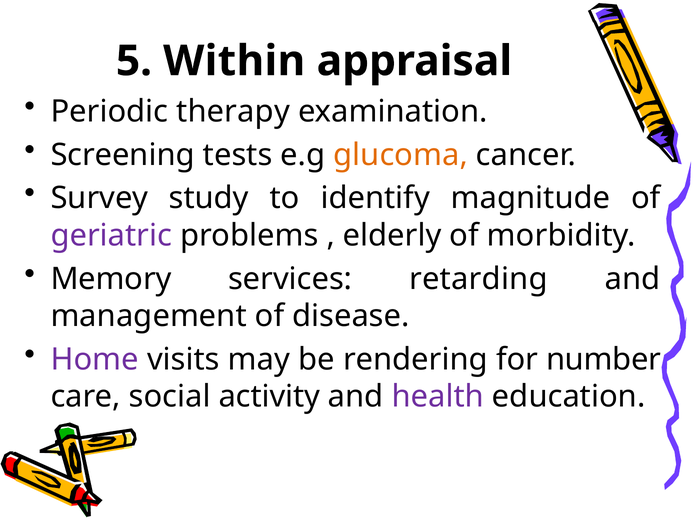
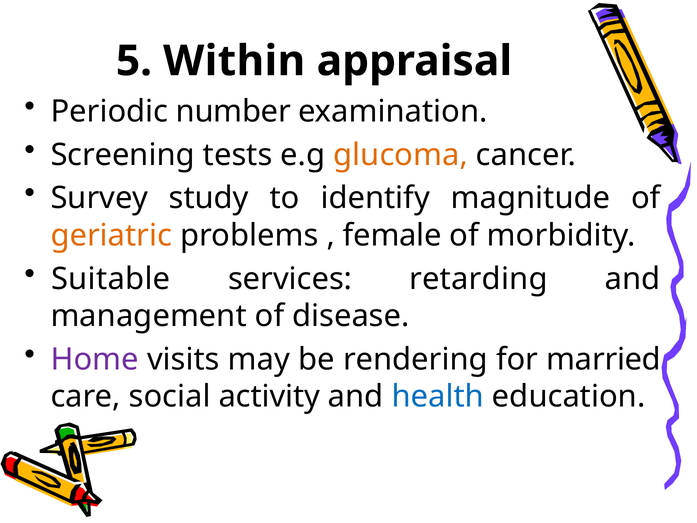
therapy: therapy -> number
geriatric colour: purple -> orange
elderly: elderly -> female
Memory: Memory -> Suitable
number: number -> married
health colour: purple -> blue
